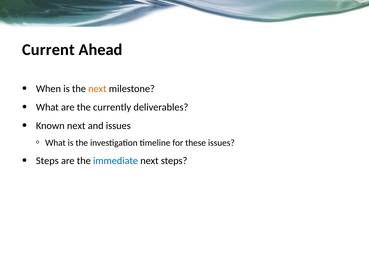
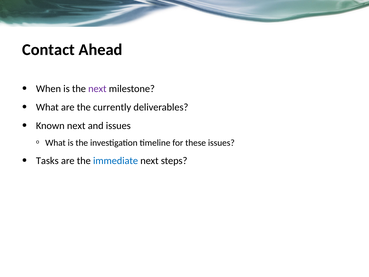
Current: Current -> Contact
next at (97, 89) colour: orange -> purple
Steps at (47, 161): Steps -> Tasks
